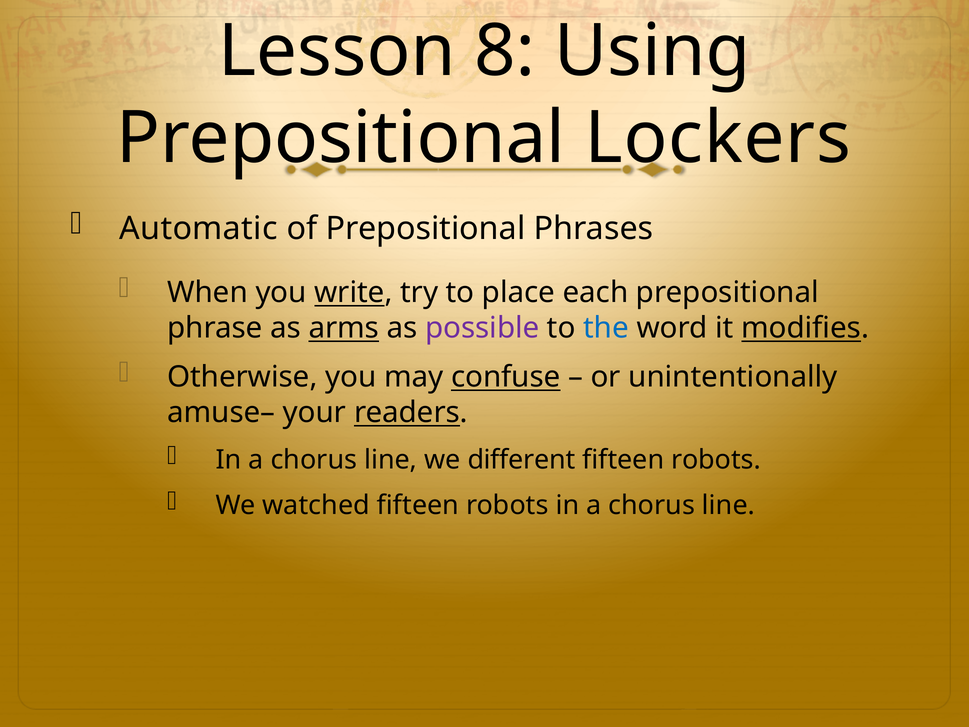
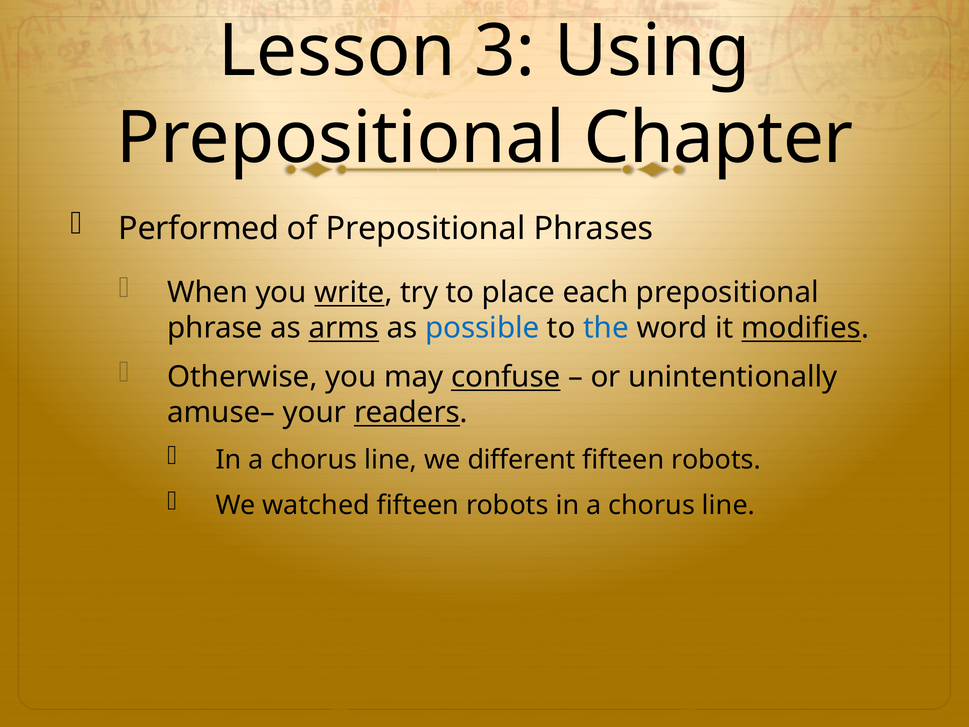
8: 8 -> 3
Lockers: Lockers -> Chapter
Automatic: Automatic -> Performed
possible colour: purple -> blue
